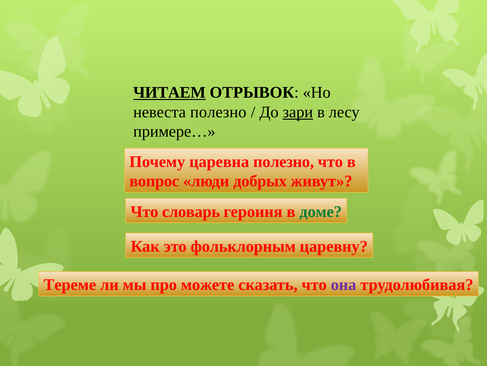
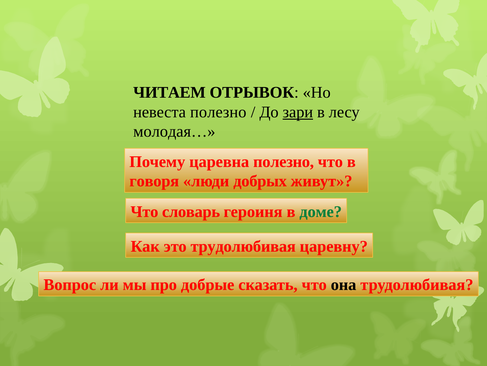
ЧИТАЕМ underline: present -> none
примере…: примере… -> молодая…
вопрос: вопрос -> говоря
это фольклорным: фольклорным -> трудолюбивая
Тереме: Тереме -> Вопрос
можете: можете -> добрые
она colour: purple -> black
